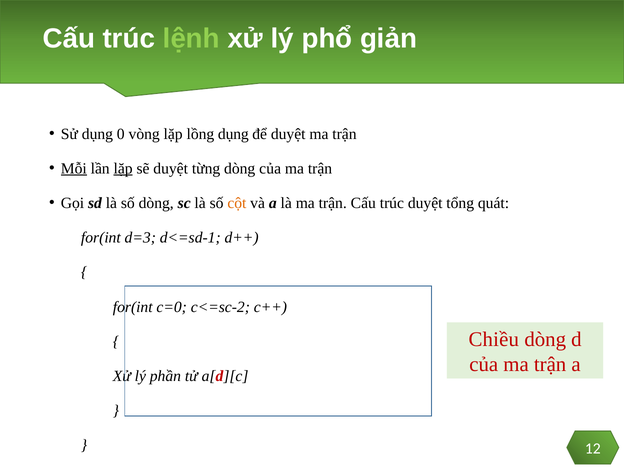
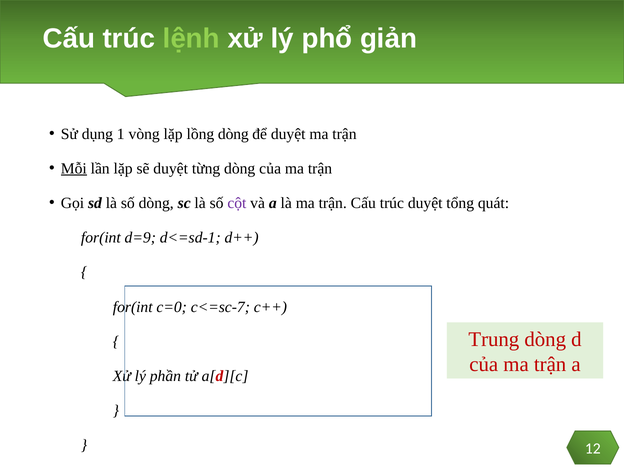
0: 0 -> 1
lồng dụng: dụng -> dòng
lặp at (123, 168) underline: present -> none
cột colour: orange -> purple
d=3: d=3 -> d=9
c<=sc-2: c<=sc-2 -> c<=sc-7
Chiều: Chiều -> Trung
